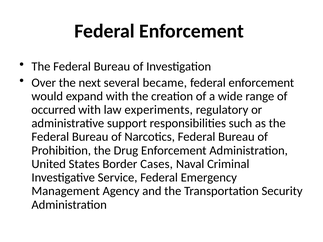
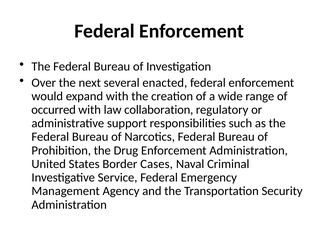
became: became -> enacted
experiments: experiments -> collaboration
